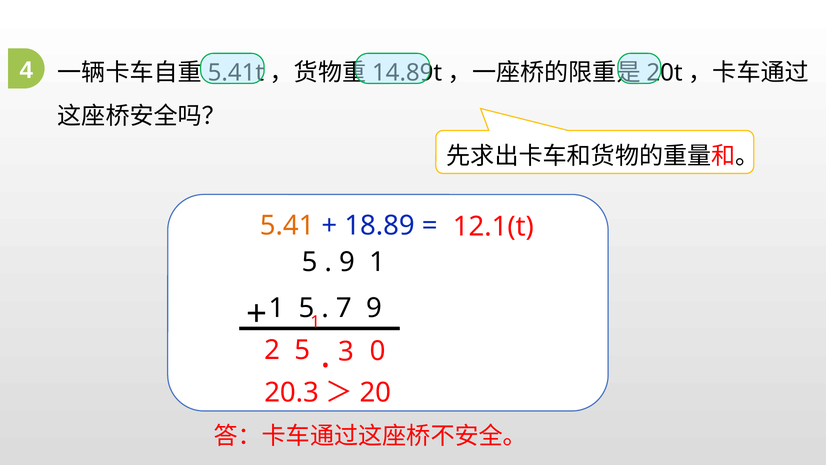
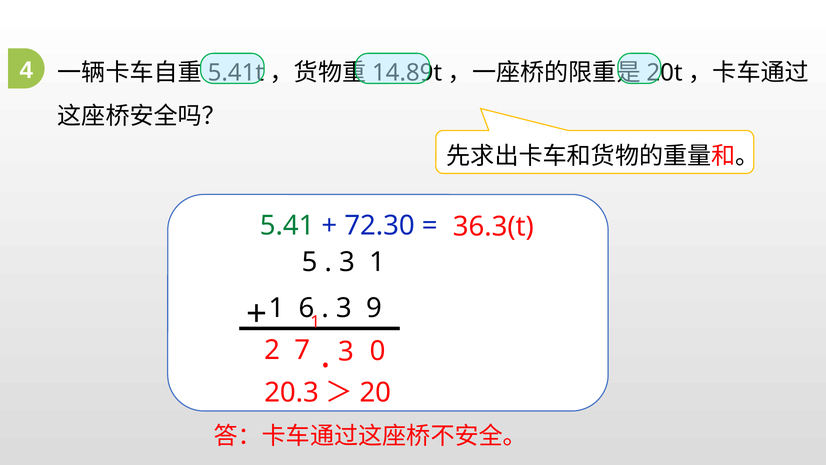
5.41 colour: orange -> green
18.89: 18.89 -> 72.30
12.1(t: 12.1(t -> 36.3(t
9 at (347, 262): 9 -> 3
1 5: 5 -> 6
7 at (344, 308): 7 -> 3
2 5: 5 -> 7
